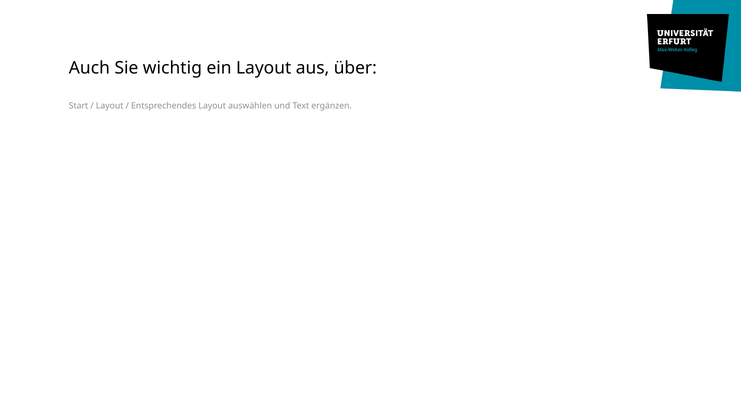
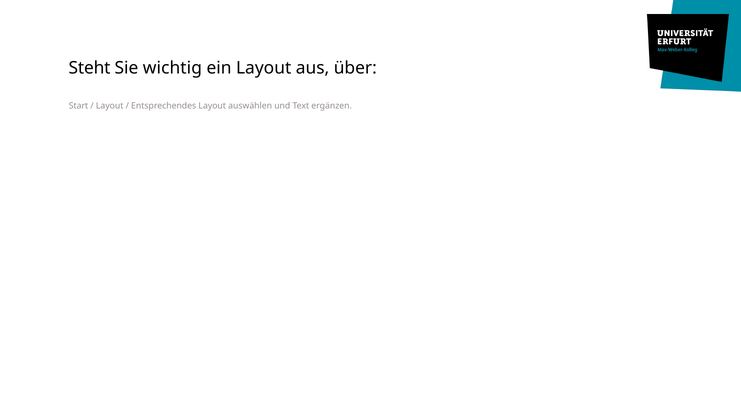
Auch: Auch -> Steht
